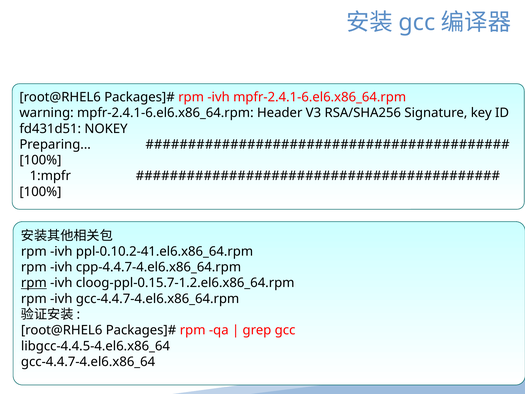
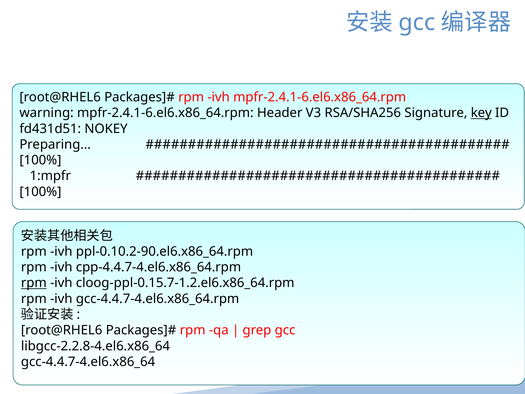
key underline: none -> present
ppl-0.10.2-41.el6.x86_64.rpm: ppl-0.10.2-41.el6.x86_64.rpm -> ppl-0.10.2-90.el6.x86_64.rpm
libgcc-4.4.5-4.el6.x86_64: libgcc-4.4.5-4.el6.x86_64 -> libgcc-2.2.8-4.el6.x86_64
